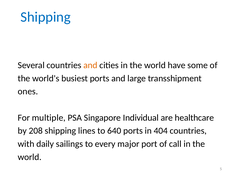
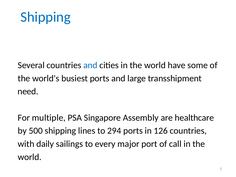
and at (90, 65) colour: orange -> blue
ones: ones -> need
Individual: Individual -> Assembly
208: 208 -> 500
640: 640 -> 294
404: 404 -> 126
